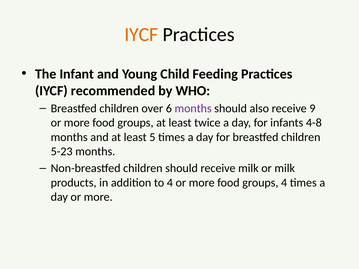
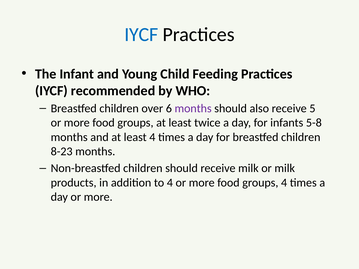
IYCF at (141, 35) colour: orange -> blue
9: 9 -> 5
4-8: 4-8 -> 5-8
least 5: 5 -> 4
5-23: 5-23 -> 8-23
